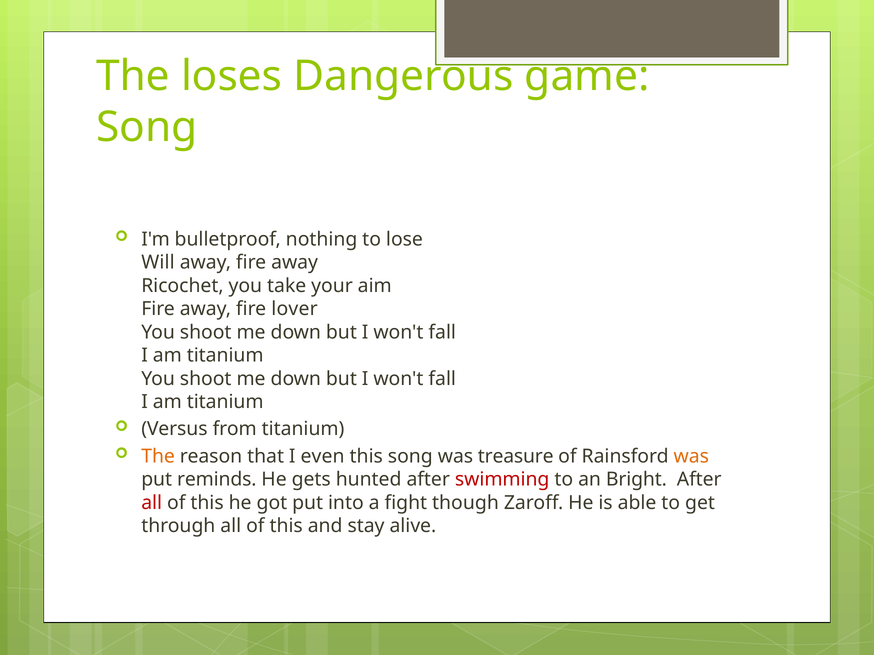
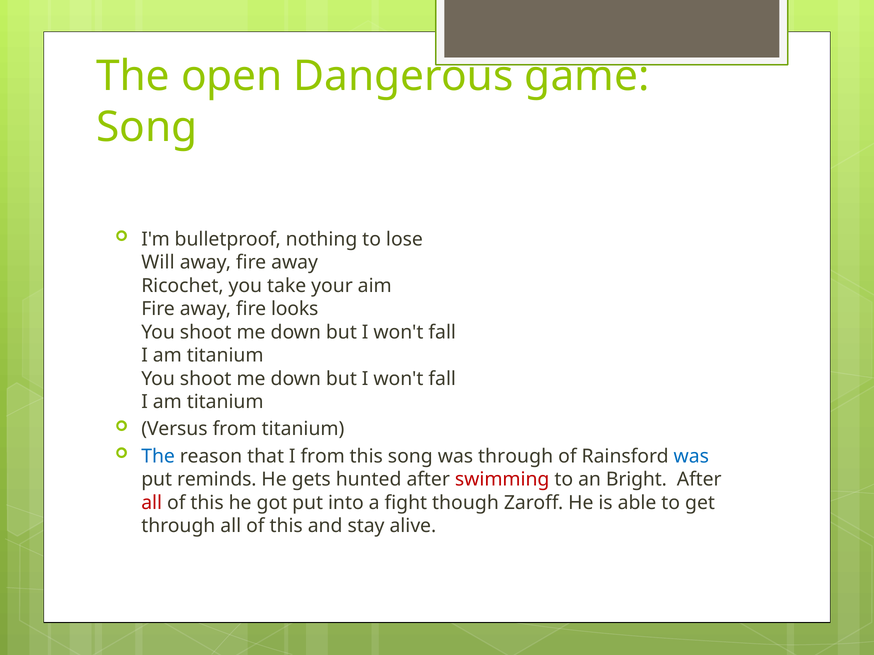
loses: loses -> open
lover: lover -> looks
The at (158, 457) colour: orange -> blue
I even: even -> from
was treasure: treasure -> through
was at (691, 457) colour: orange -> blue
